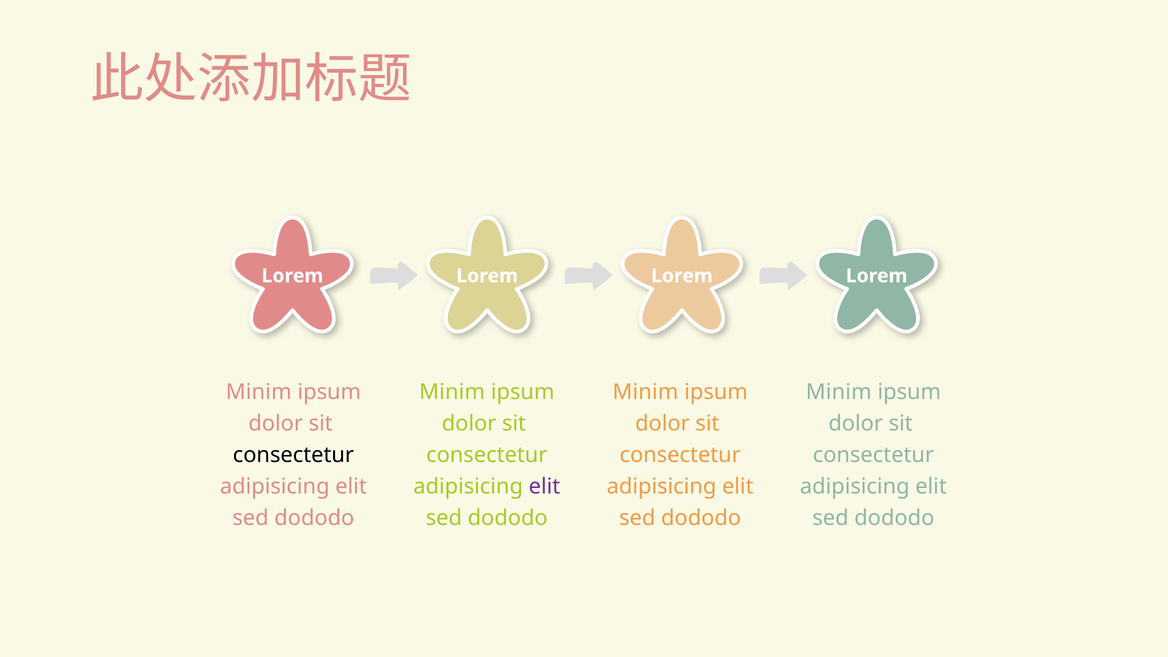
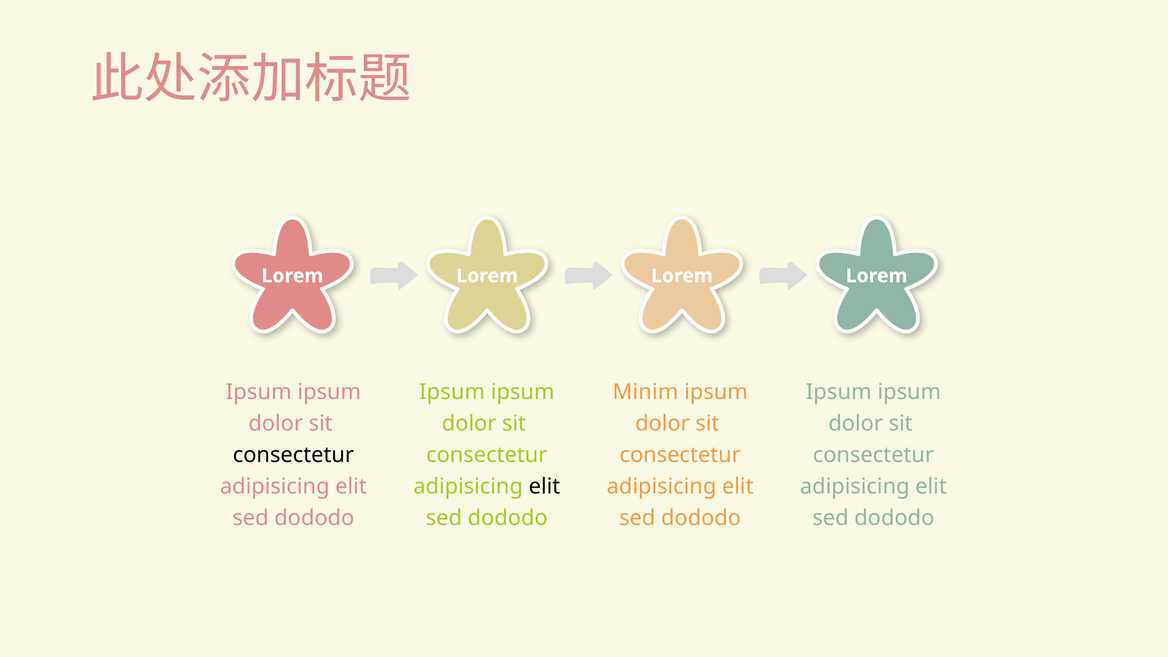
Minim at (259, 392): Minim -> Ipsum
Minim at (452, 392): Minim -> Ipsum
Minim at (839, 392): Minim -> Ipsum
elit at (544, 486) colour: purple -> black
